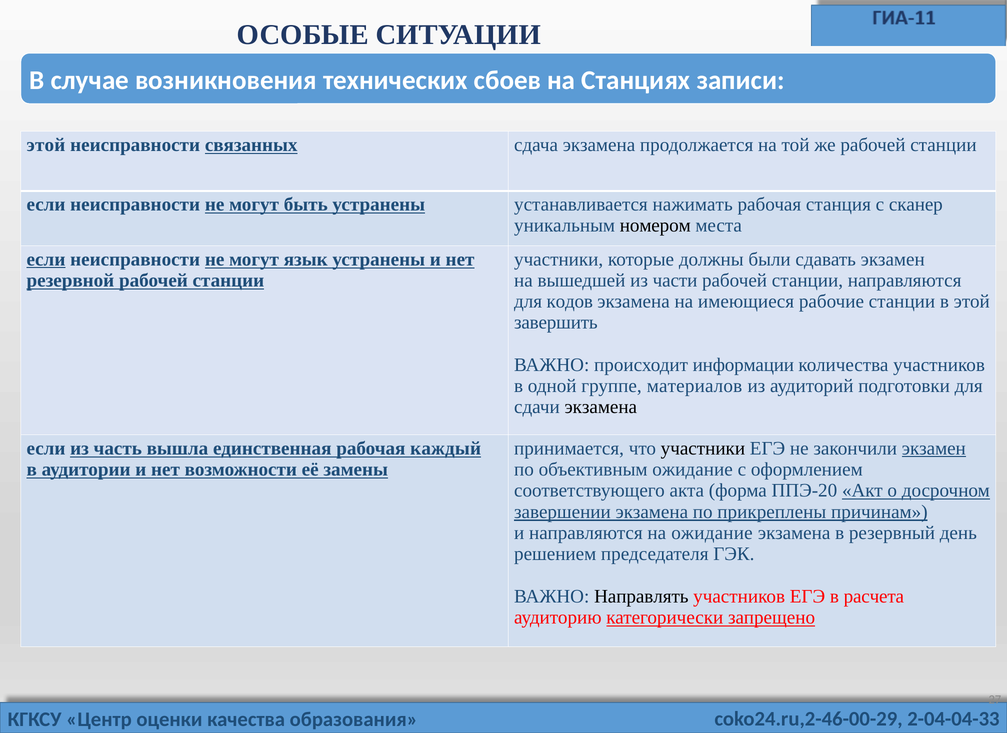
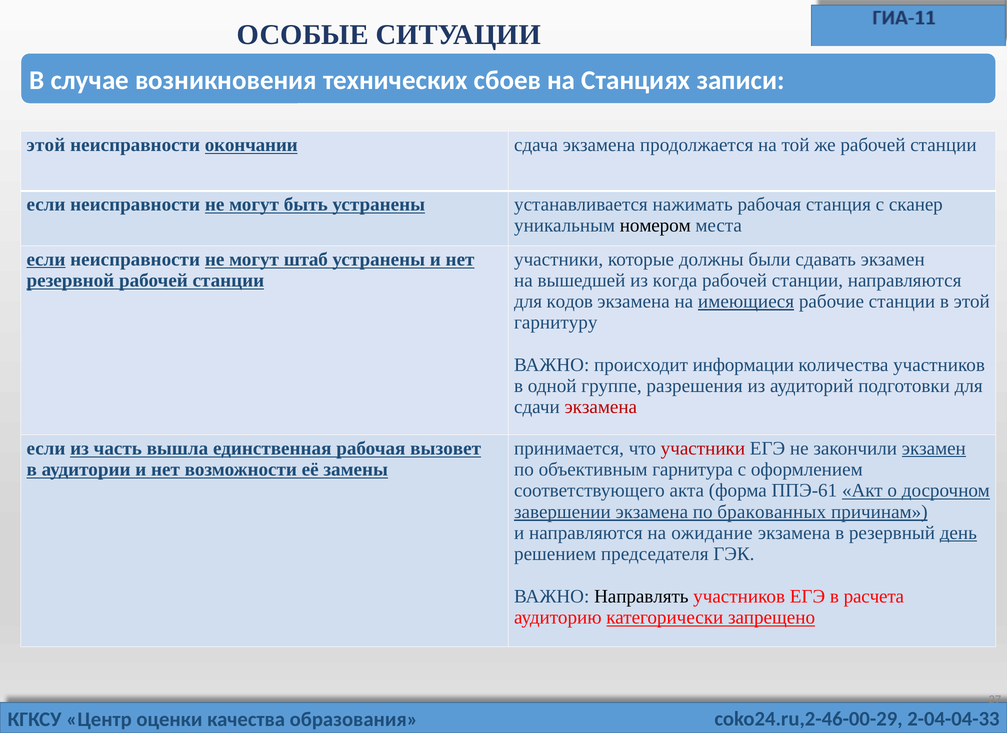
связанных: связанных -> окончании
язык: язык -> штаб
части: части -> когда
имеющиеся underline: none -> present
завершить: завершить -> гарнитуру
материалов: материалов -> разрешения
экзамена at (601, 407) colour: black -> red
каждый: каждый -> вызовет
участники at (703, 449) colour: black -> red
объективным ожидание: ожидание -> гарнитура
ППЭ-20: ППЭ-20 -> ППЭ-61
прикреплены: прикреплены -> бракованных
день underline: none -> present
